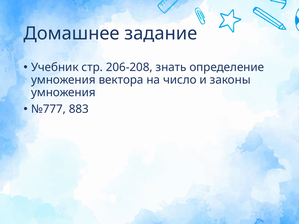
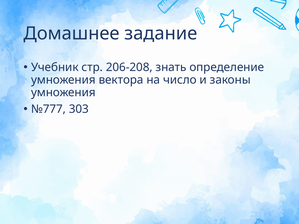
883: 883 -> 303
